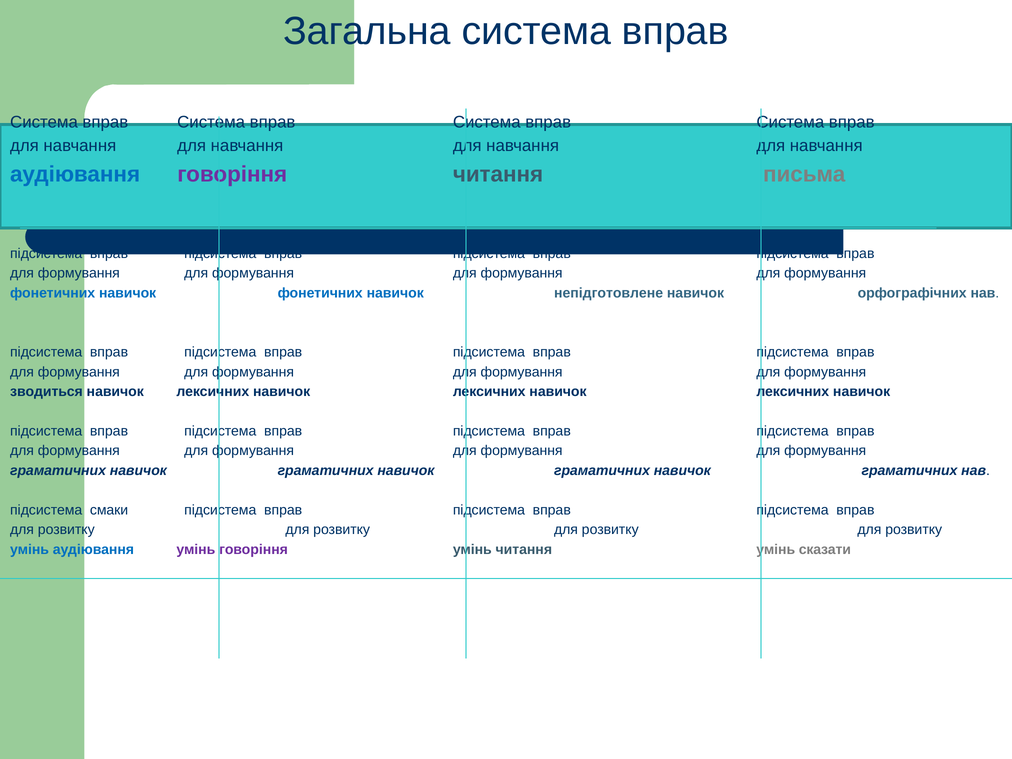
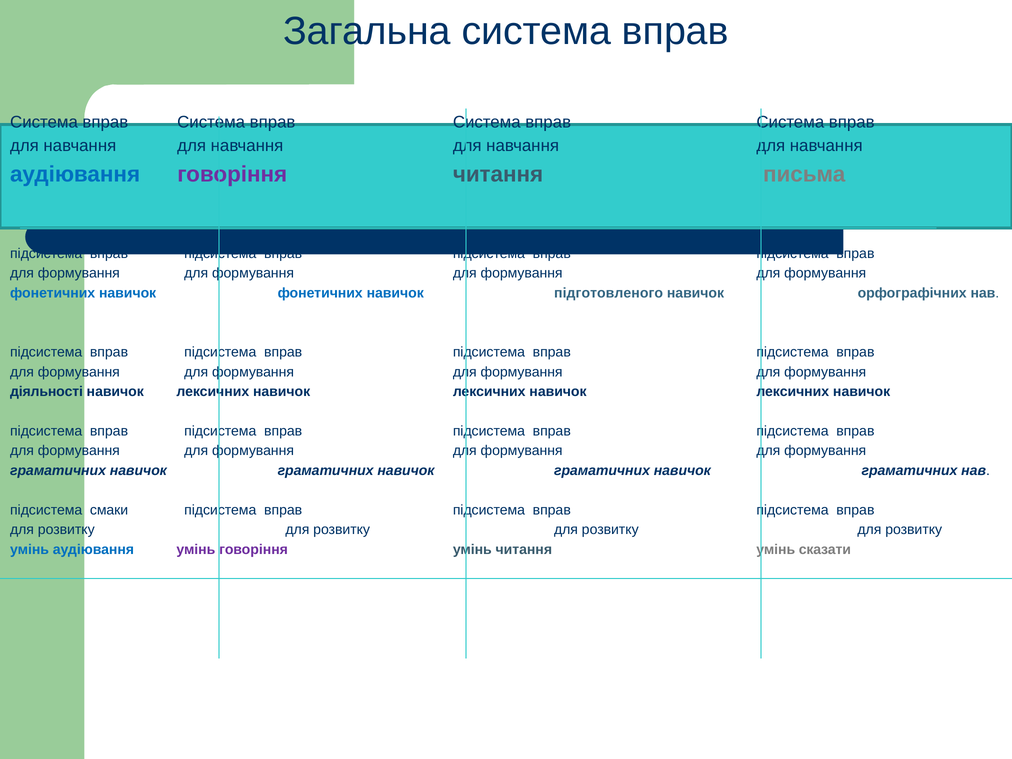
непідготовлене: непідготовлене -> підготовленого
зводиться: зводиться -> діяльності
